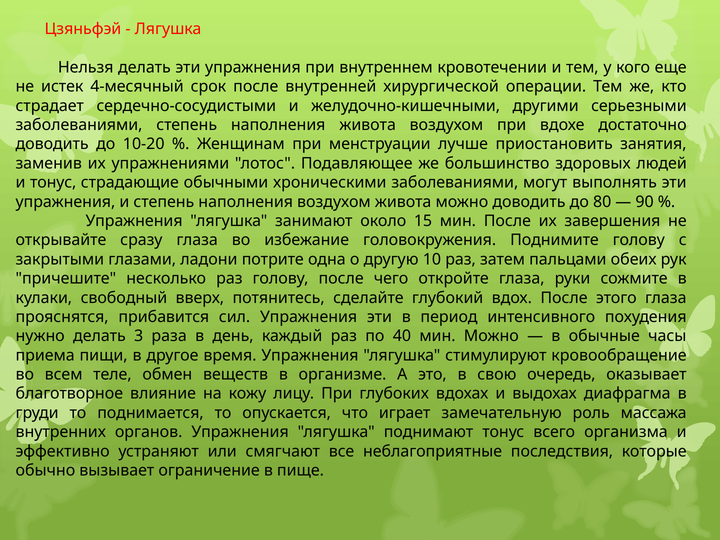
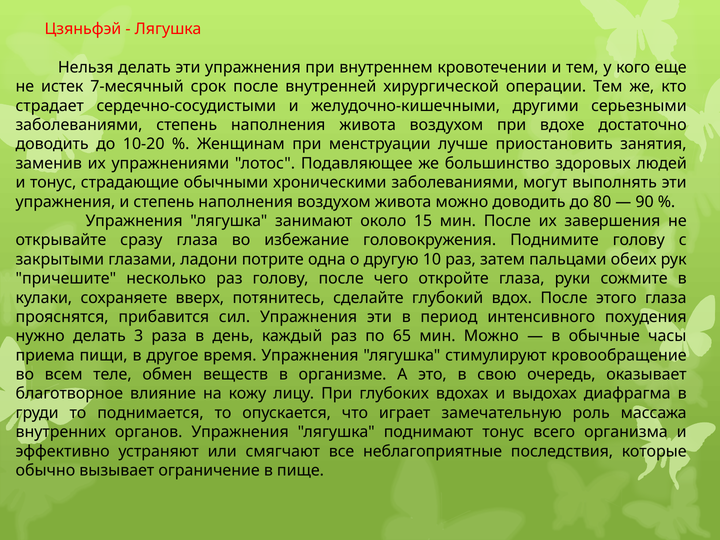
4-месячный: 4-месячный -> 7-месячный
свободный: свободный -> сохраняете
40: 40 -> 65
